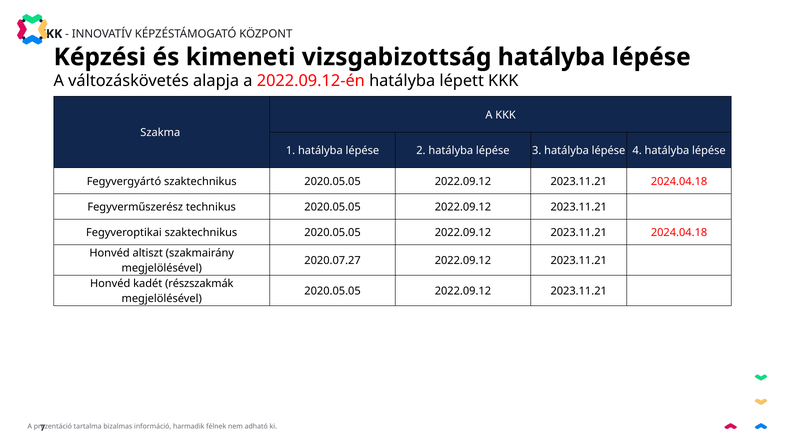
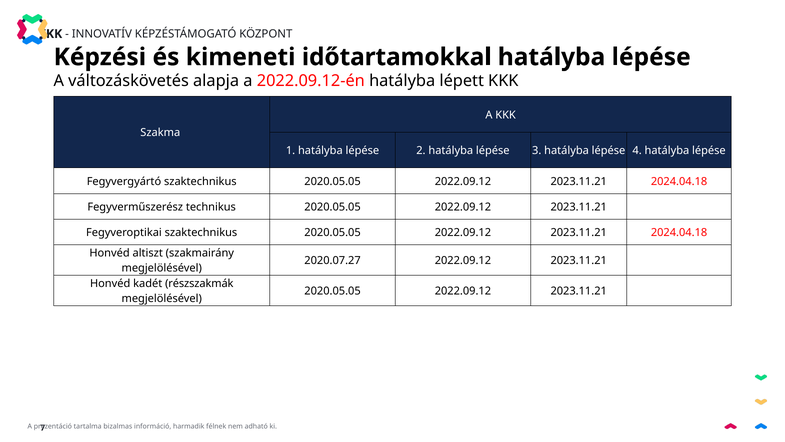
vizsgabizottság: vizsgabizottság -> időtartamokkal
